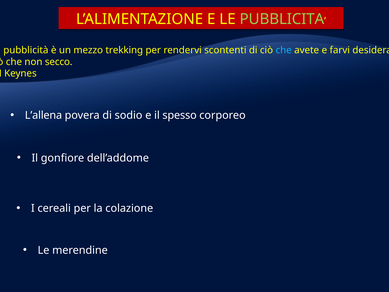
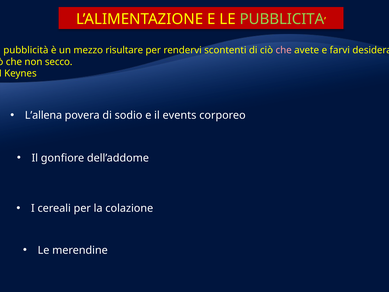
trekking: trekking -> risultare
che at (284, 50) colour: light blue -> pink
spesso: spesso -> events
